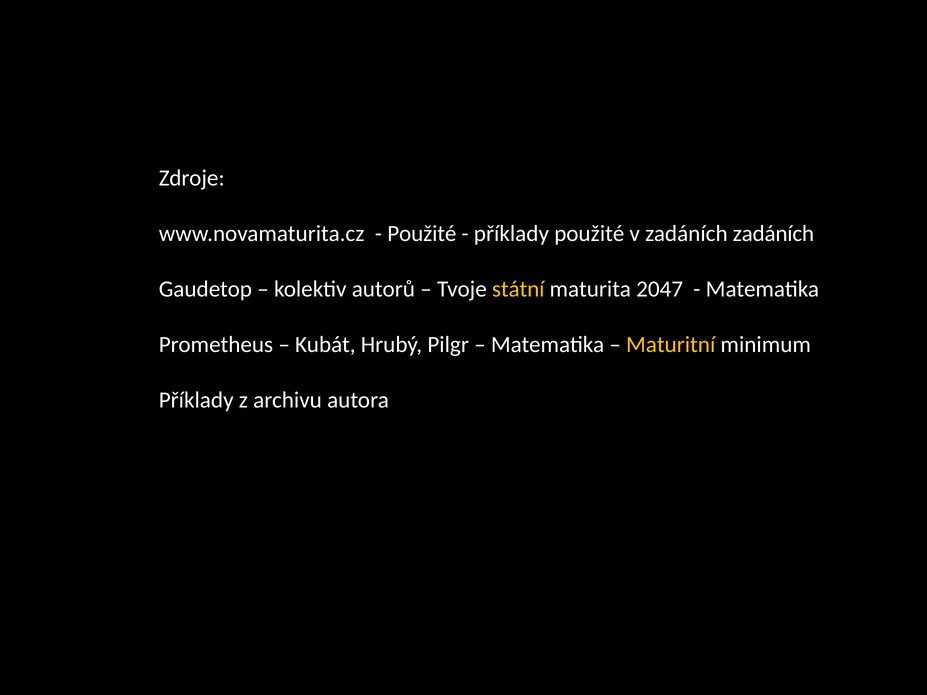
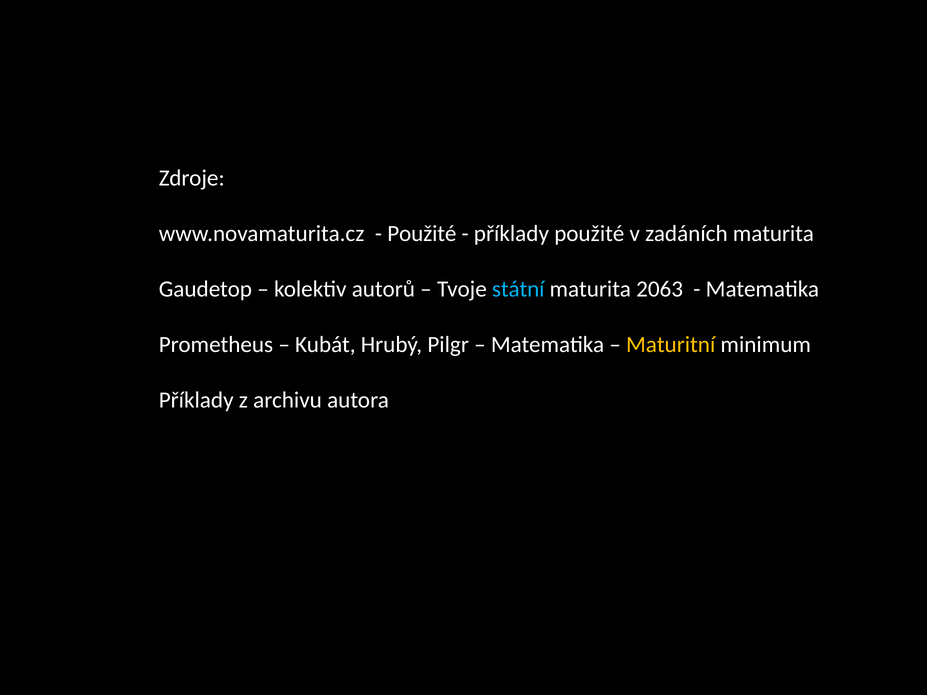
zadáních zadáních: zadáních -> maturita
státní colour: yellow -> light blue
2047: 2047 -> 2063
